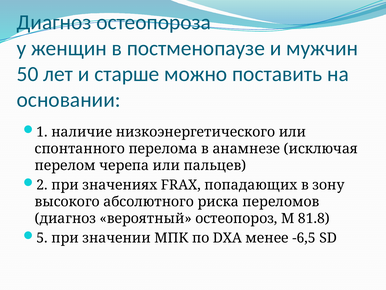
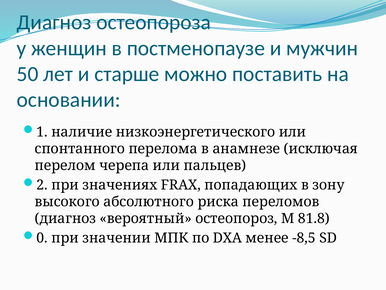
5: 5 -> 0
-6,5: -6,5 -> -8,5
